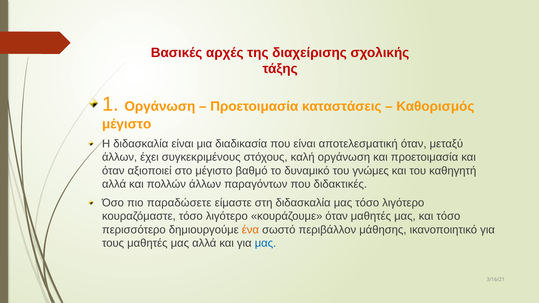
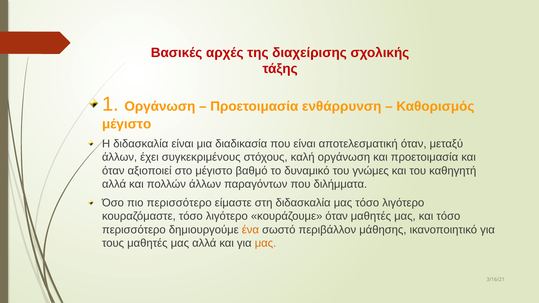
καταστάσεις: καταστάσεις -> ενθάρρυνση
διδακτικές: διδακτικές -> διλήμματα
πιο παραδώσετε: παραδώσετε -> περισσότερο
μας at (265, 243) colour: blue -> orange
